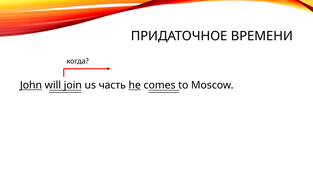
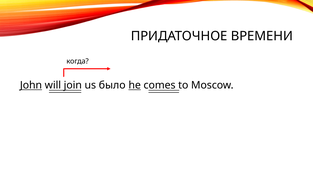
часть: часть -> было
